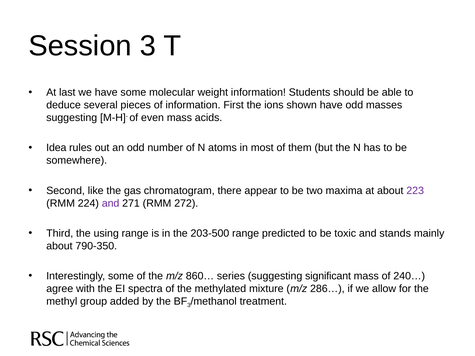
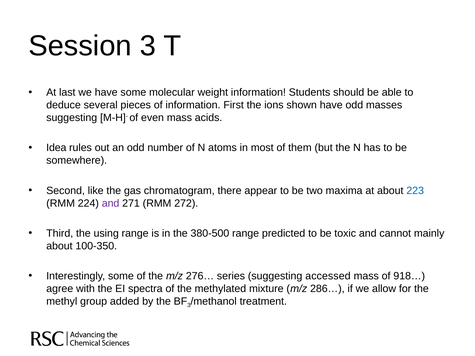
223 colour: purple -> blue
203-500: 203-500 -> 380-500
stands: stands -> cannot
790-350: 790-350 -> 100-350
860…: 860… -> 276…
significant: significant -> accessed
240…: 240… -> 918…
